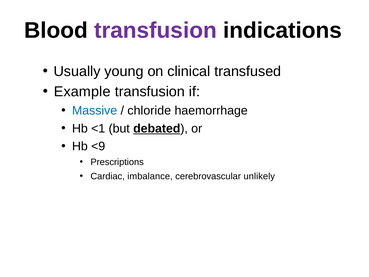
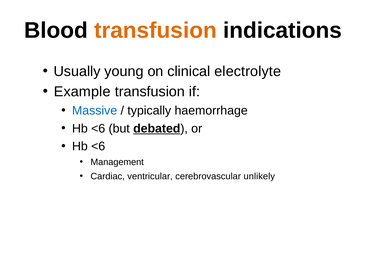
transfusion at (155, 30) colour: purple -> orange
transfused: transfused -> electrolyte
chloride: chloride -> typically
<1 at (98, 128): <1 -> <6
<9 at (98, 146): <9 -> <6
Prescriptions: Prescriptions -> Management
imbalance: imbalance -> ventricular
